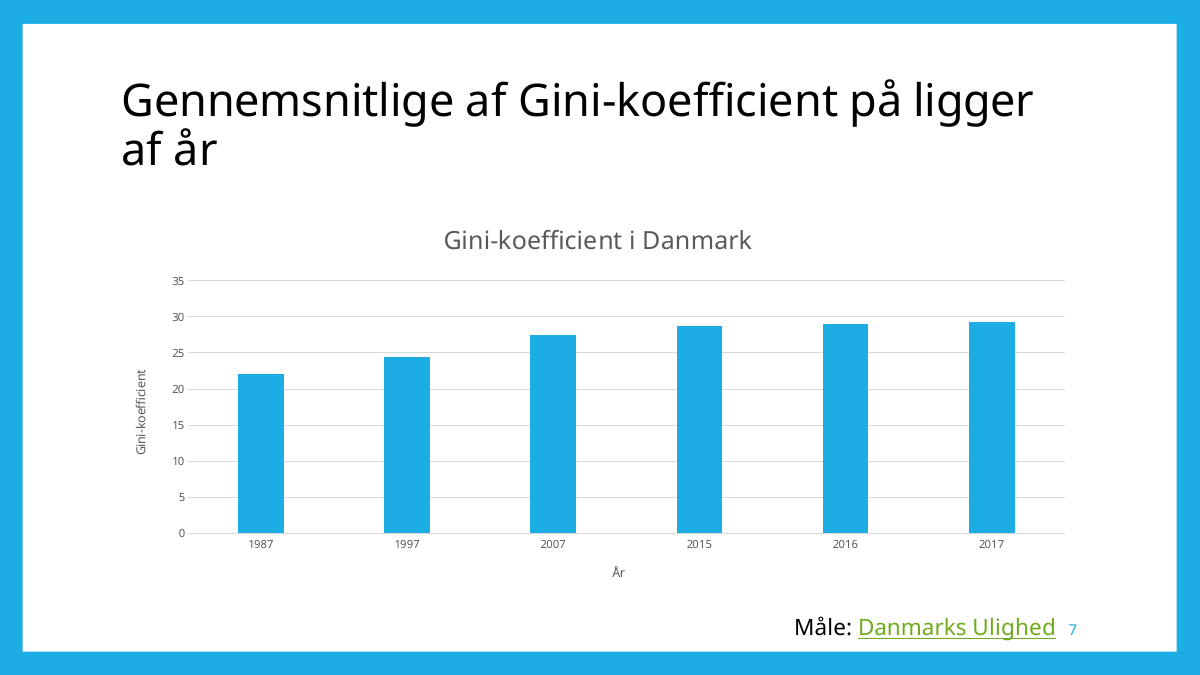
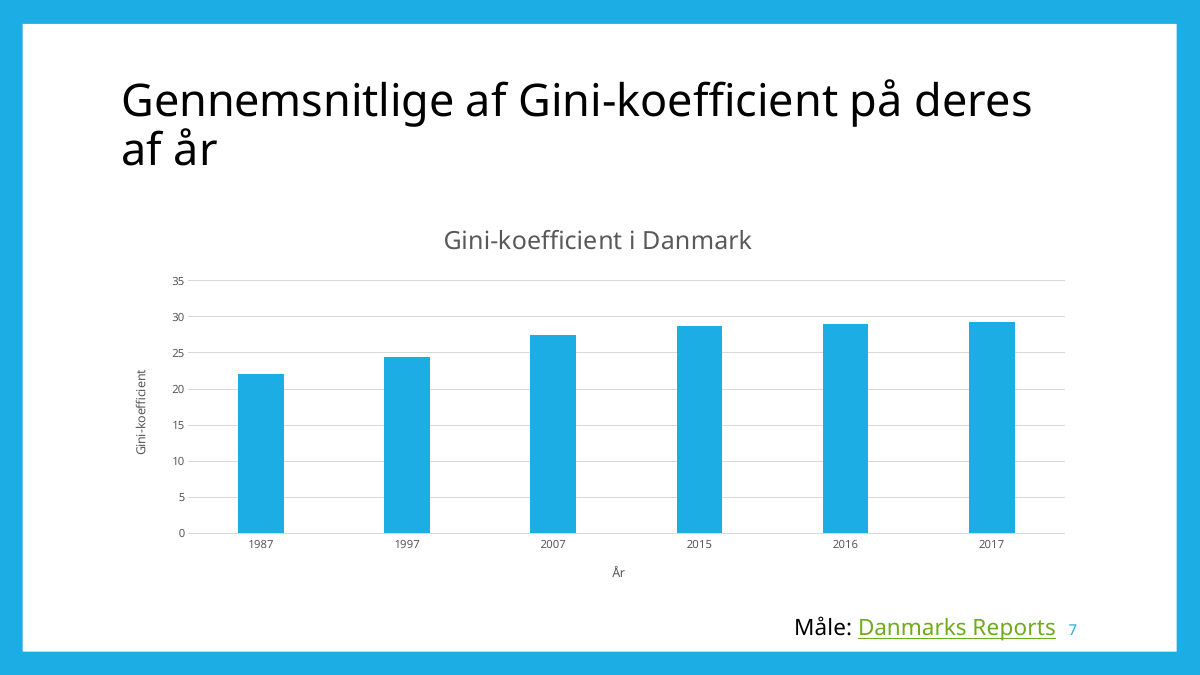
ligger: ligger -> deres
Ulighed: Ulighed -> Reports
